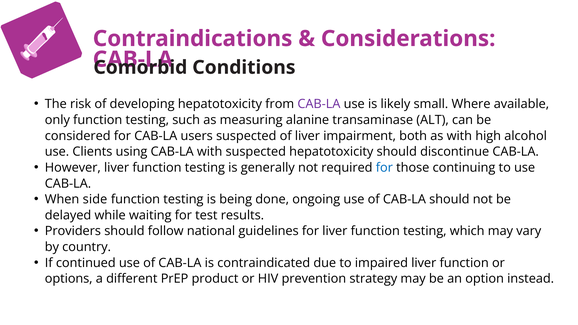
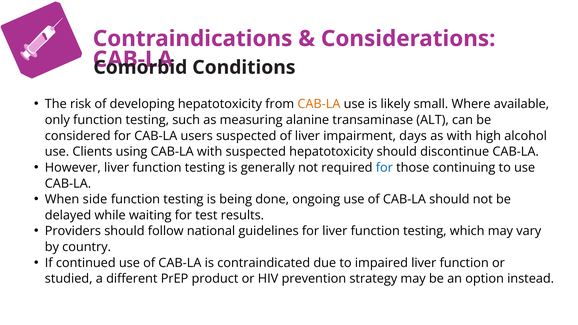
CAB-LA at (319, 104) colour: purple -> orange
both: both -> days
options: options -> studied
